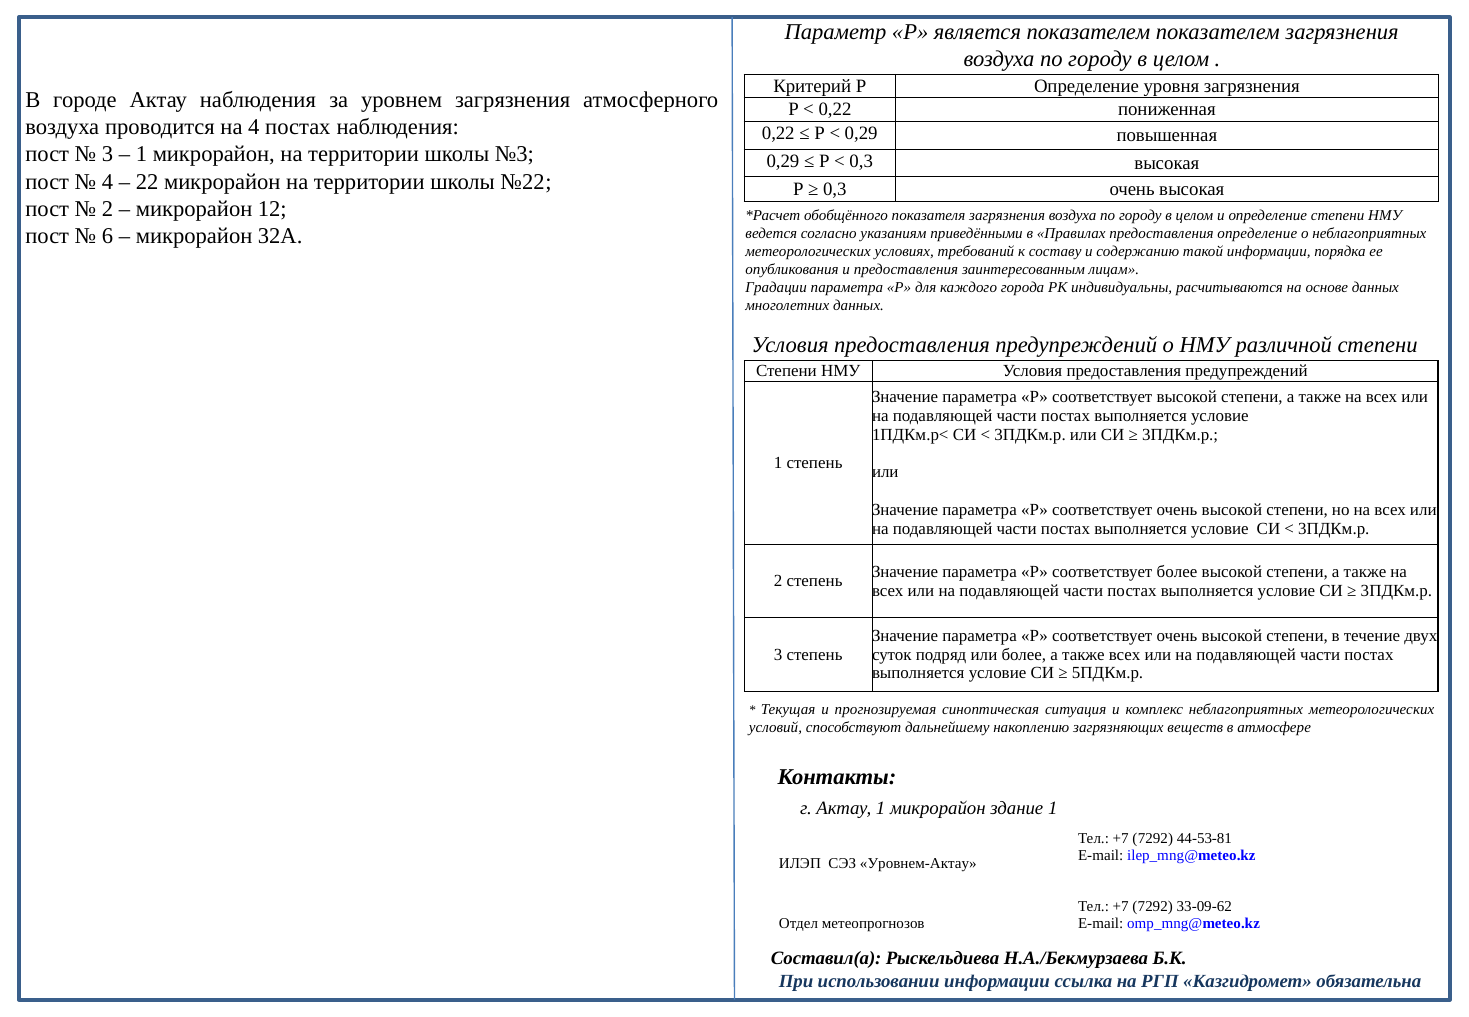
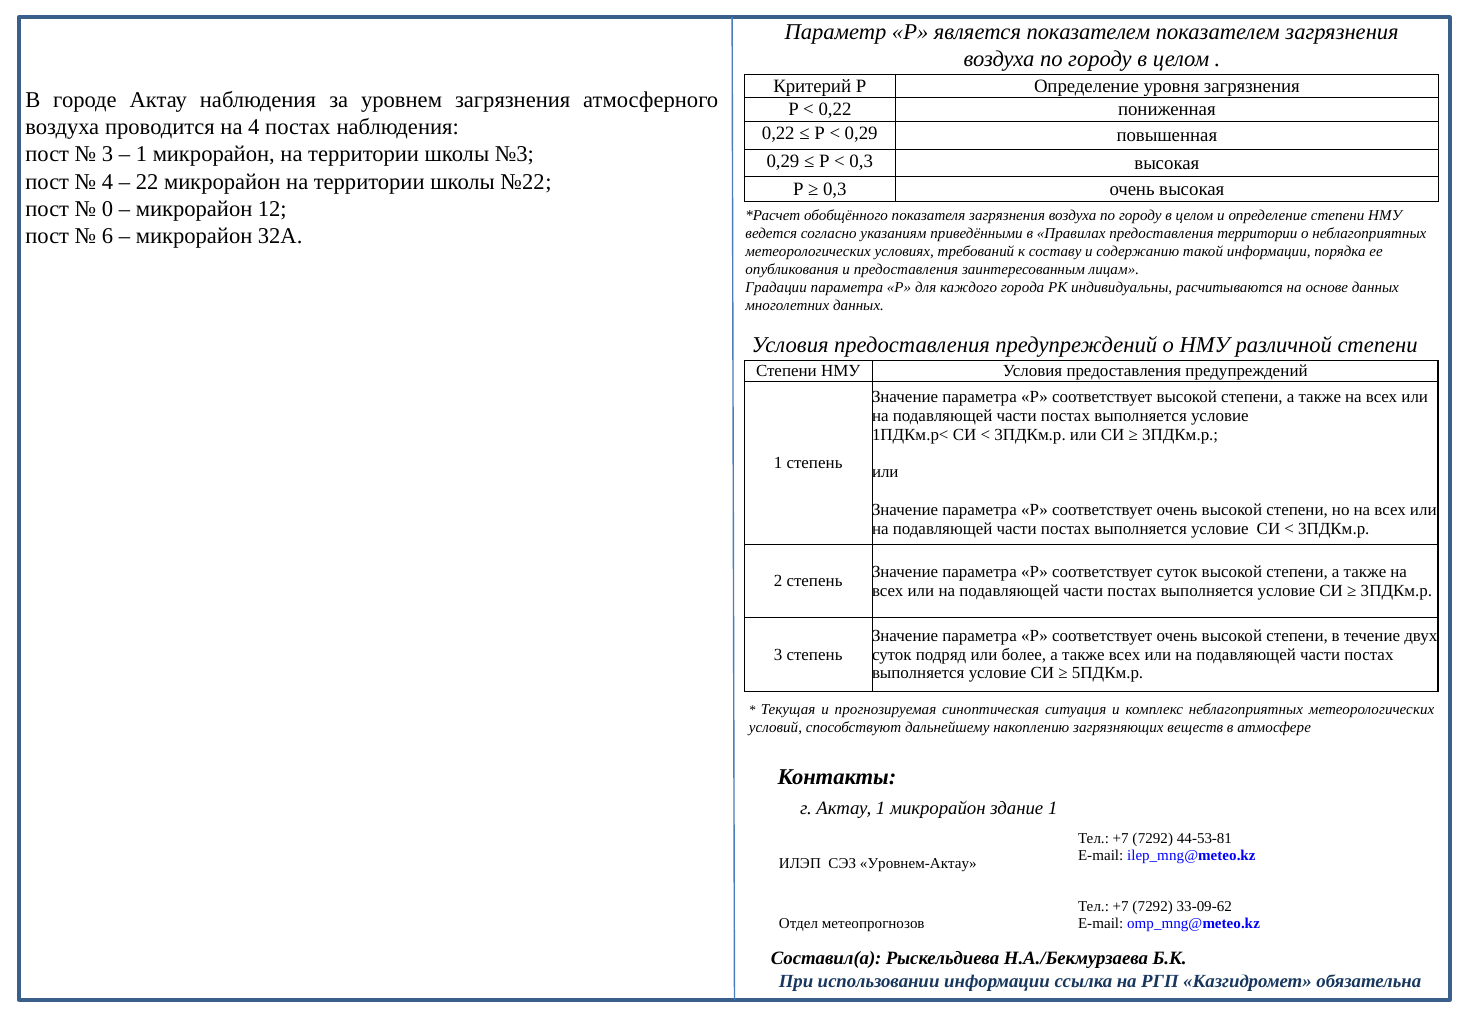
2 at (107, 209): 2 -> 0
предоставления определение: определение -> территории
соответствует более: более -> суток
